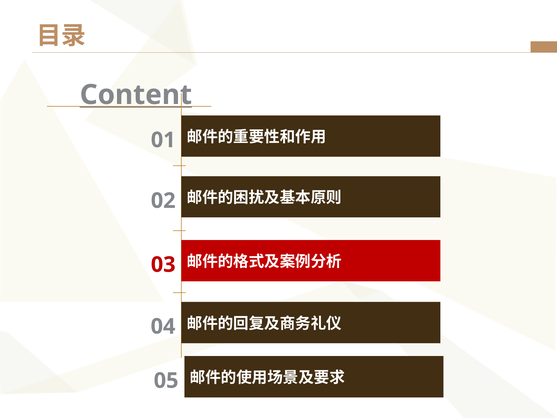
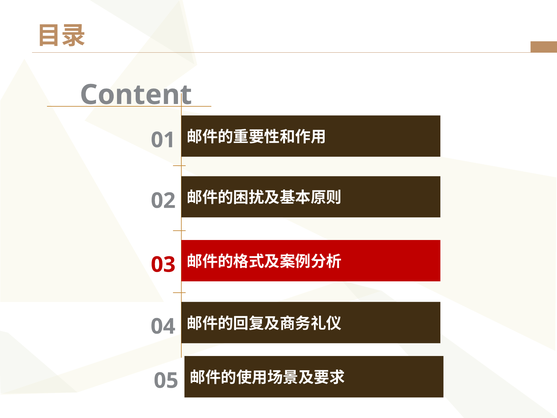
Content underline: present -> none
